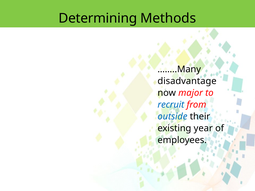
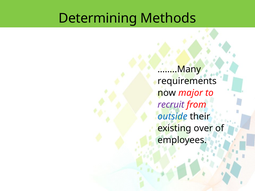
disadvantage: disadvantage -> requirements
recruit colour: blue -> purple
year: year -> over
